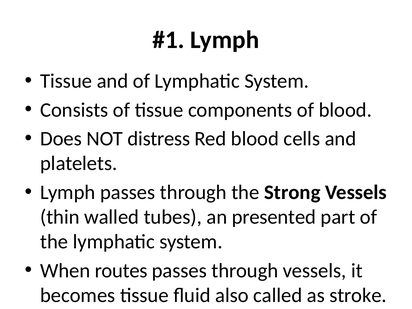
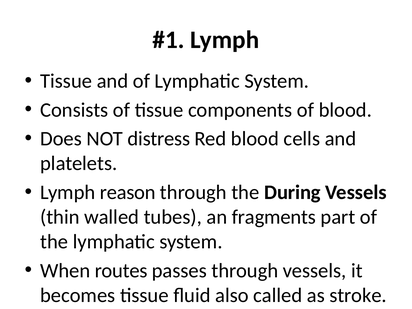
Lymph passes: passes -> reason
Strong: Strong -> During
presented: presented -> fragments
